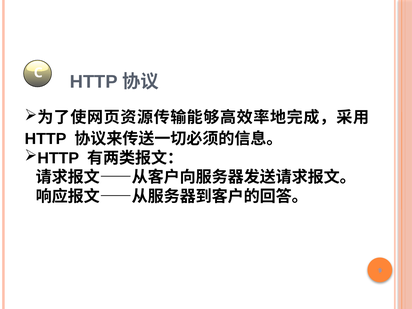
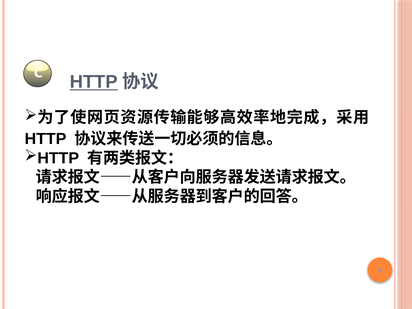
HTTP at (94, 82) underline: none -> present
